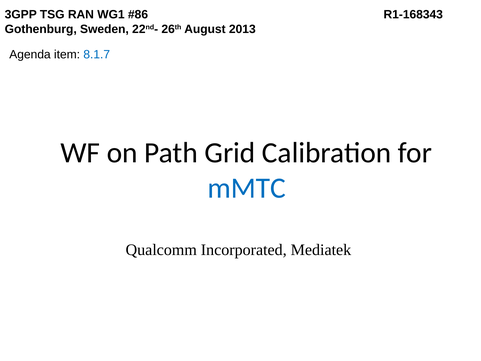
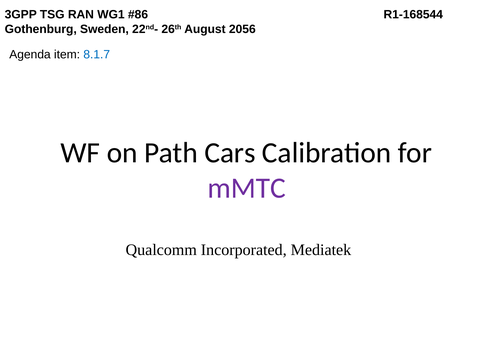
R1-168343: R1-168343 -> R1-168544
2013: 2013 -> 2056
Grid: Grid -> Cars
mMTC colour: blue -> purple
